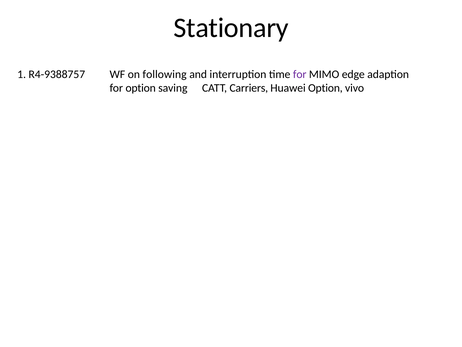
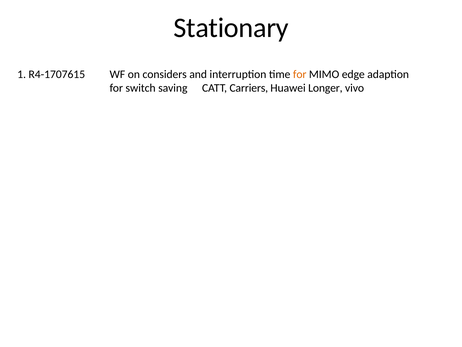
R4-9388757: R4-9388757 -> R4-1707615
following: following -> considers
for at (300, 74) colour: purple -> orange
for option: option -> switch
Huawei Option: Option -> Longer
